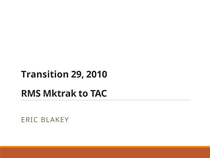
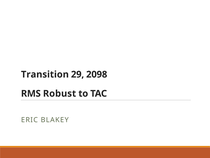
2010: 2010 -> 2098
Mktrak: Mktrak -> Robust
